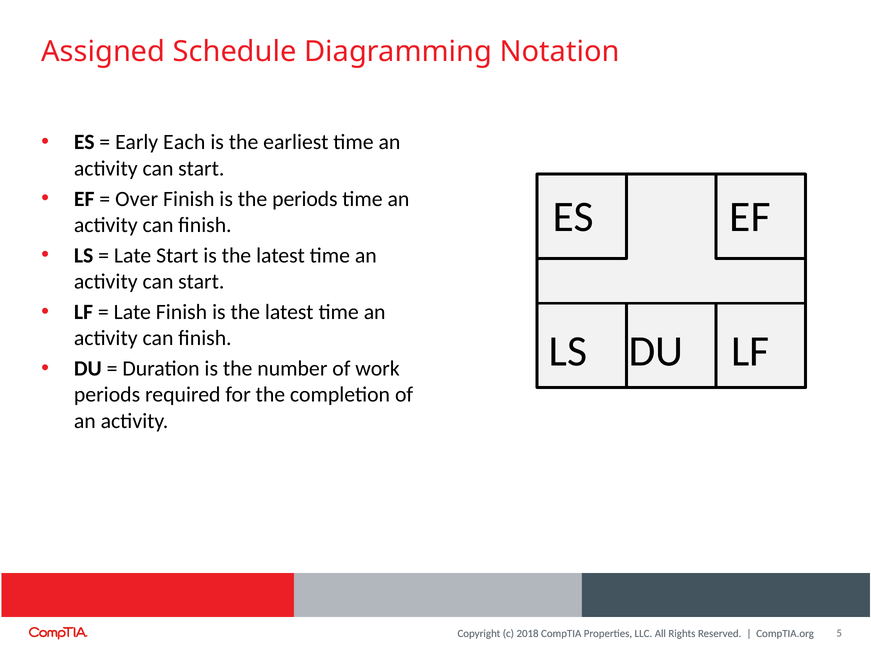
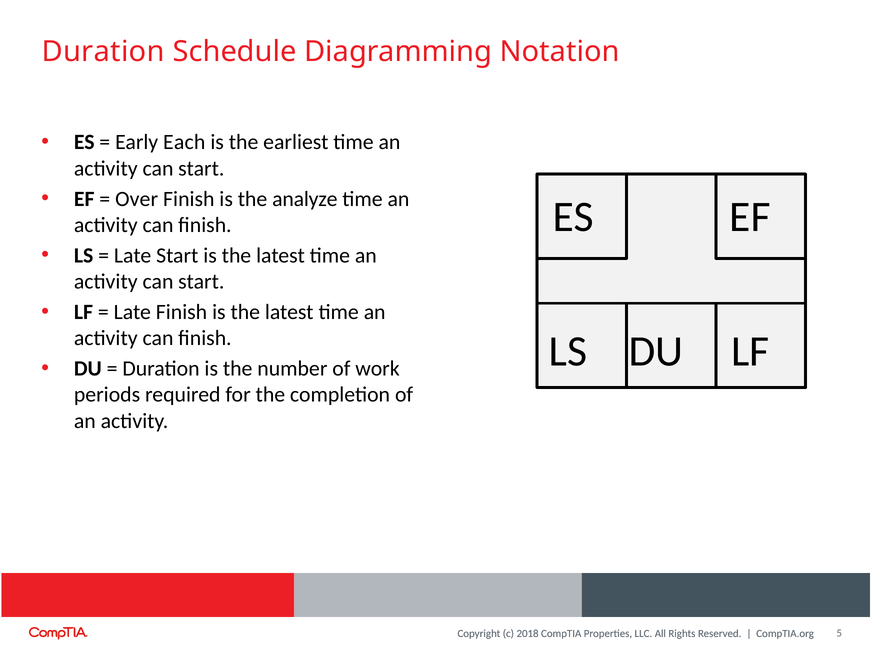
Assigned at (103, 52): Assigned -> Duration
the periods: periods -> analyze
